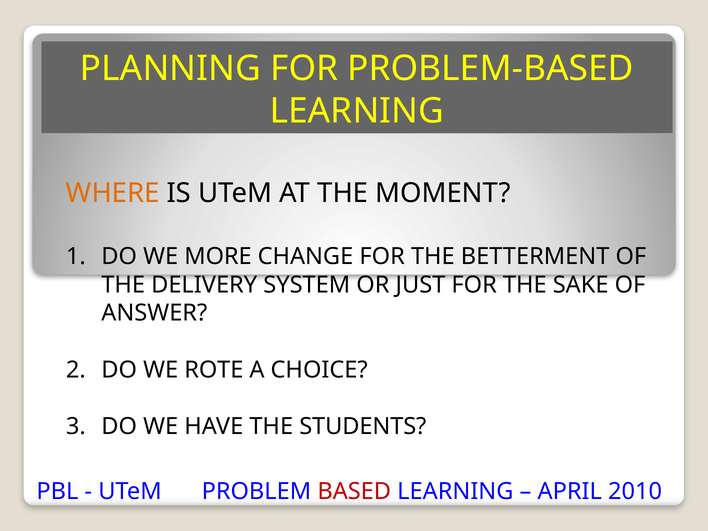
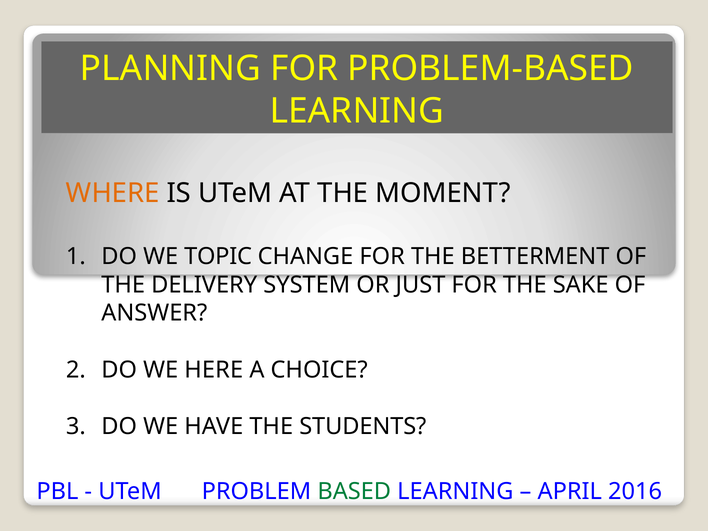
MORE: MORE -> TOPIC
ROTE: ROTE -> HERE
BASED colour: red -> green
2010: 2010 -> 2016
